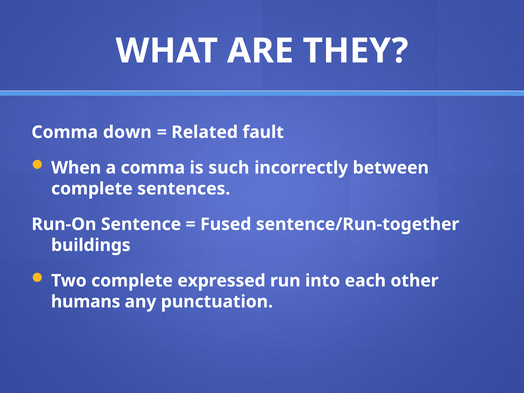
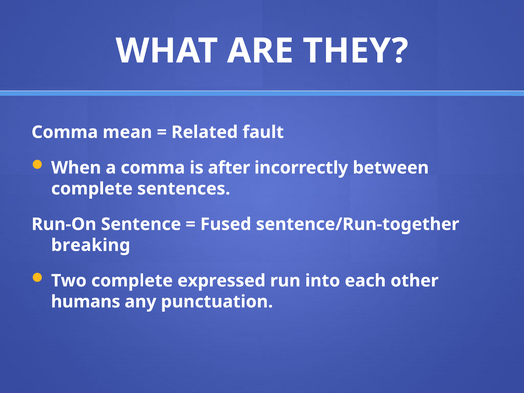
down: down -> mean
such: such -> after
buildings: buildings -> breaking
